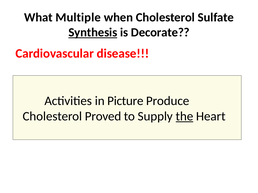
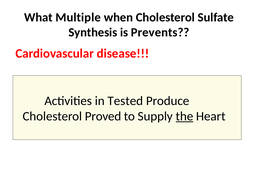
Synthesis underline: present -> none
Decorate: Decorate -> Prevents
Picture: Picture -> Tested
